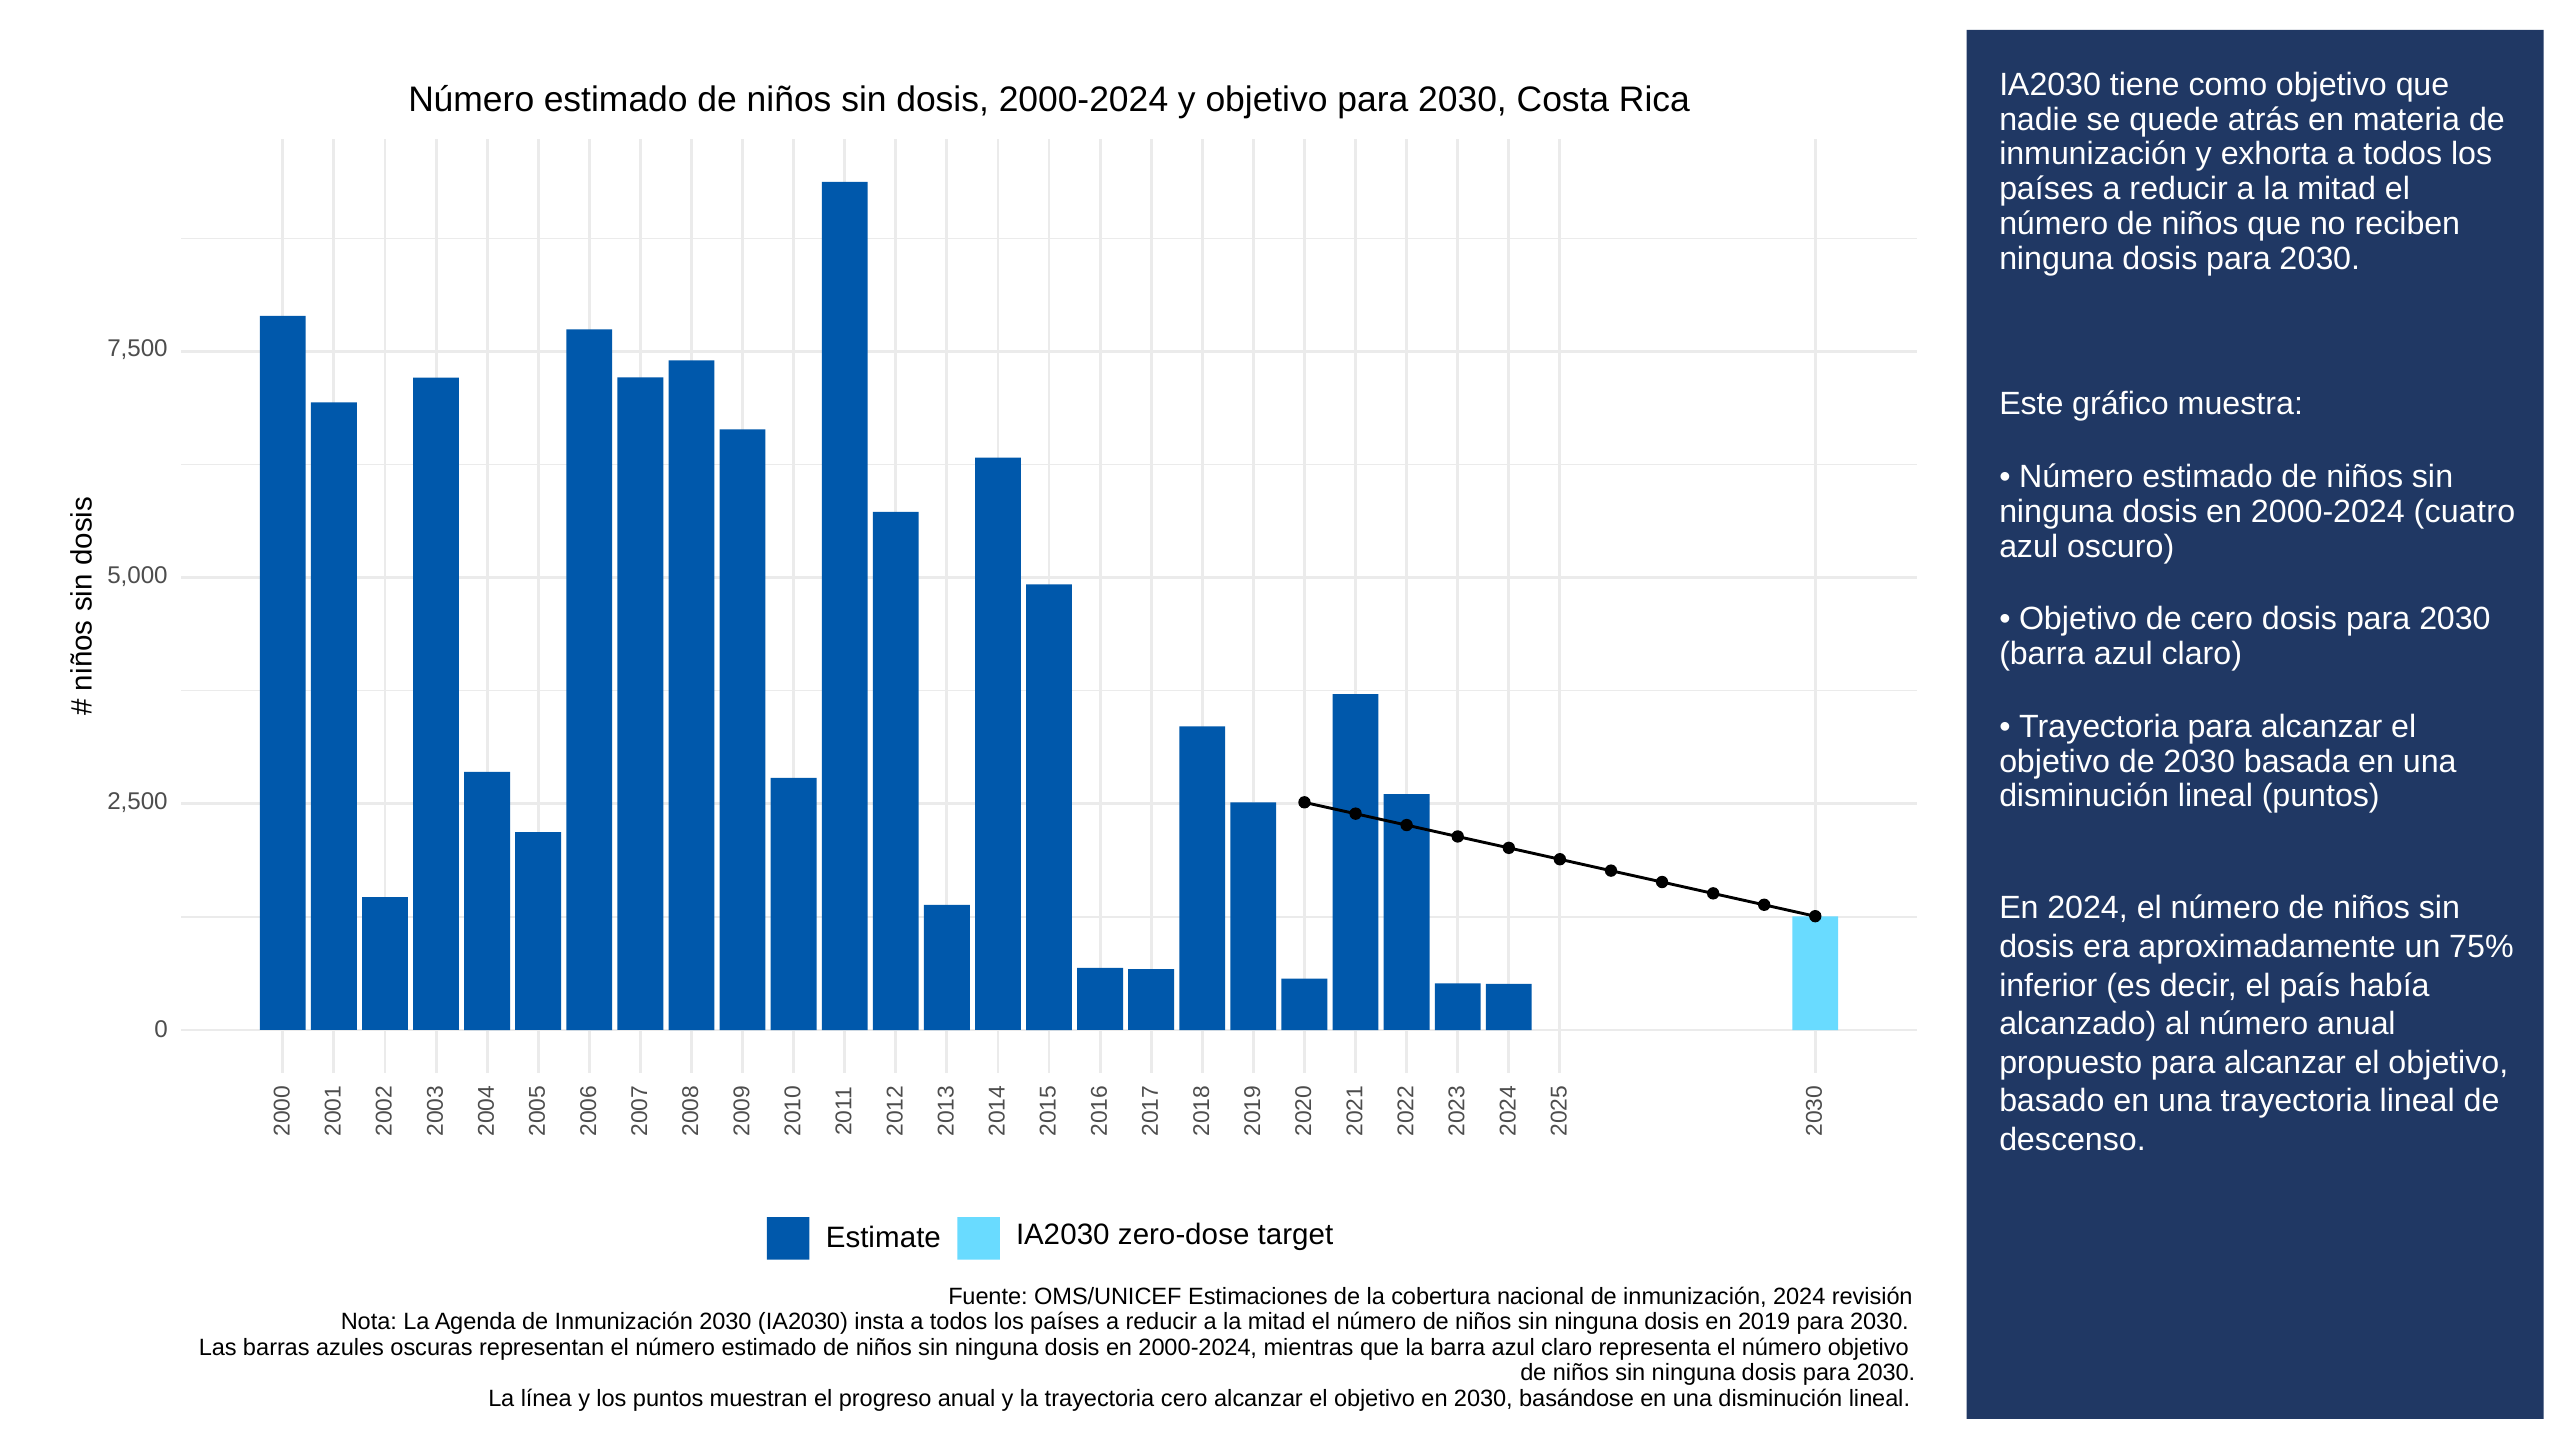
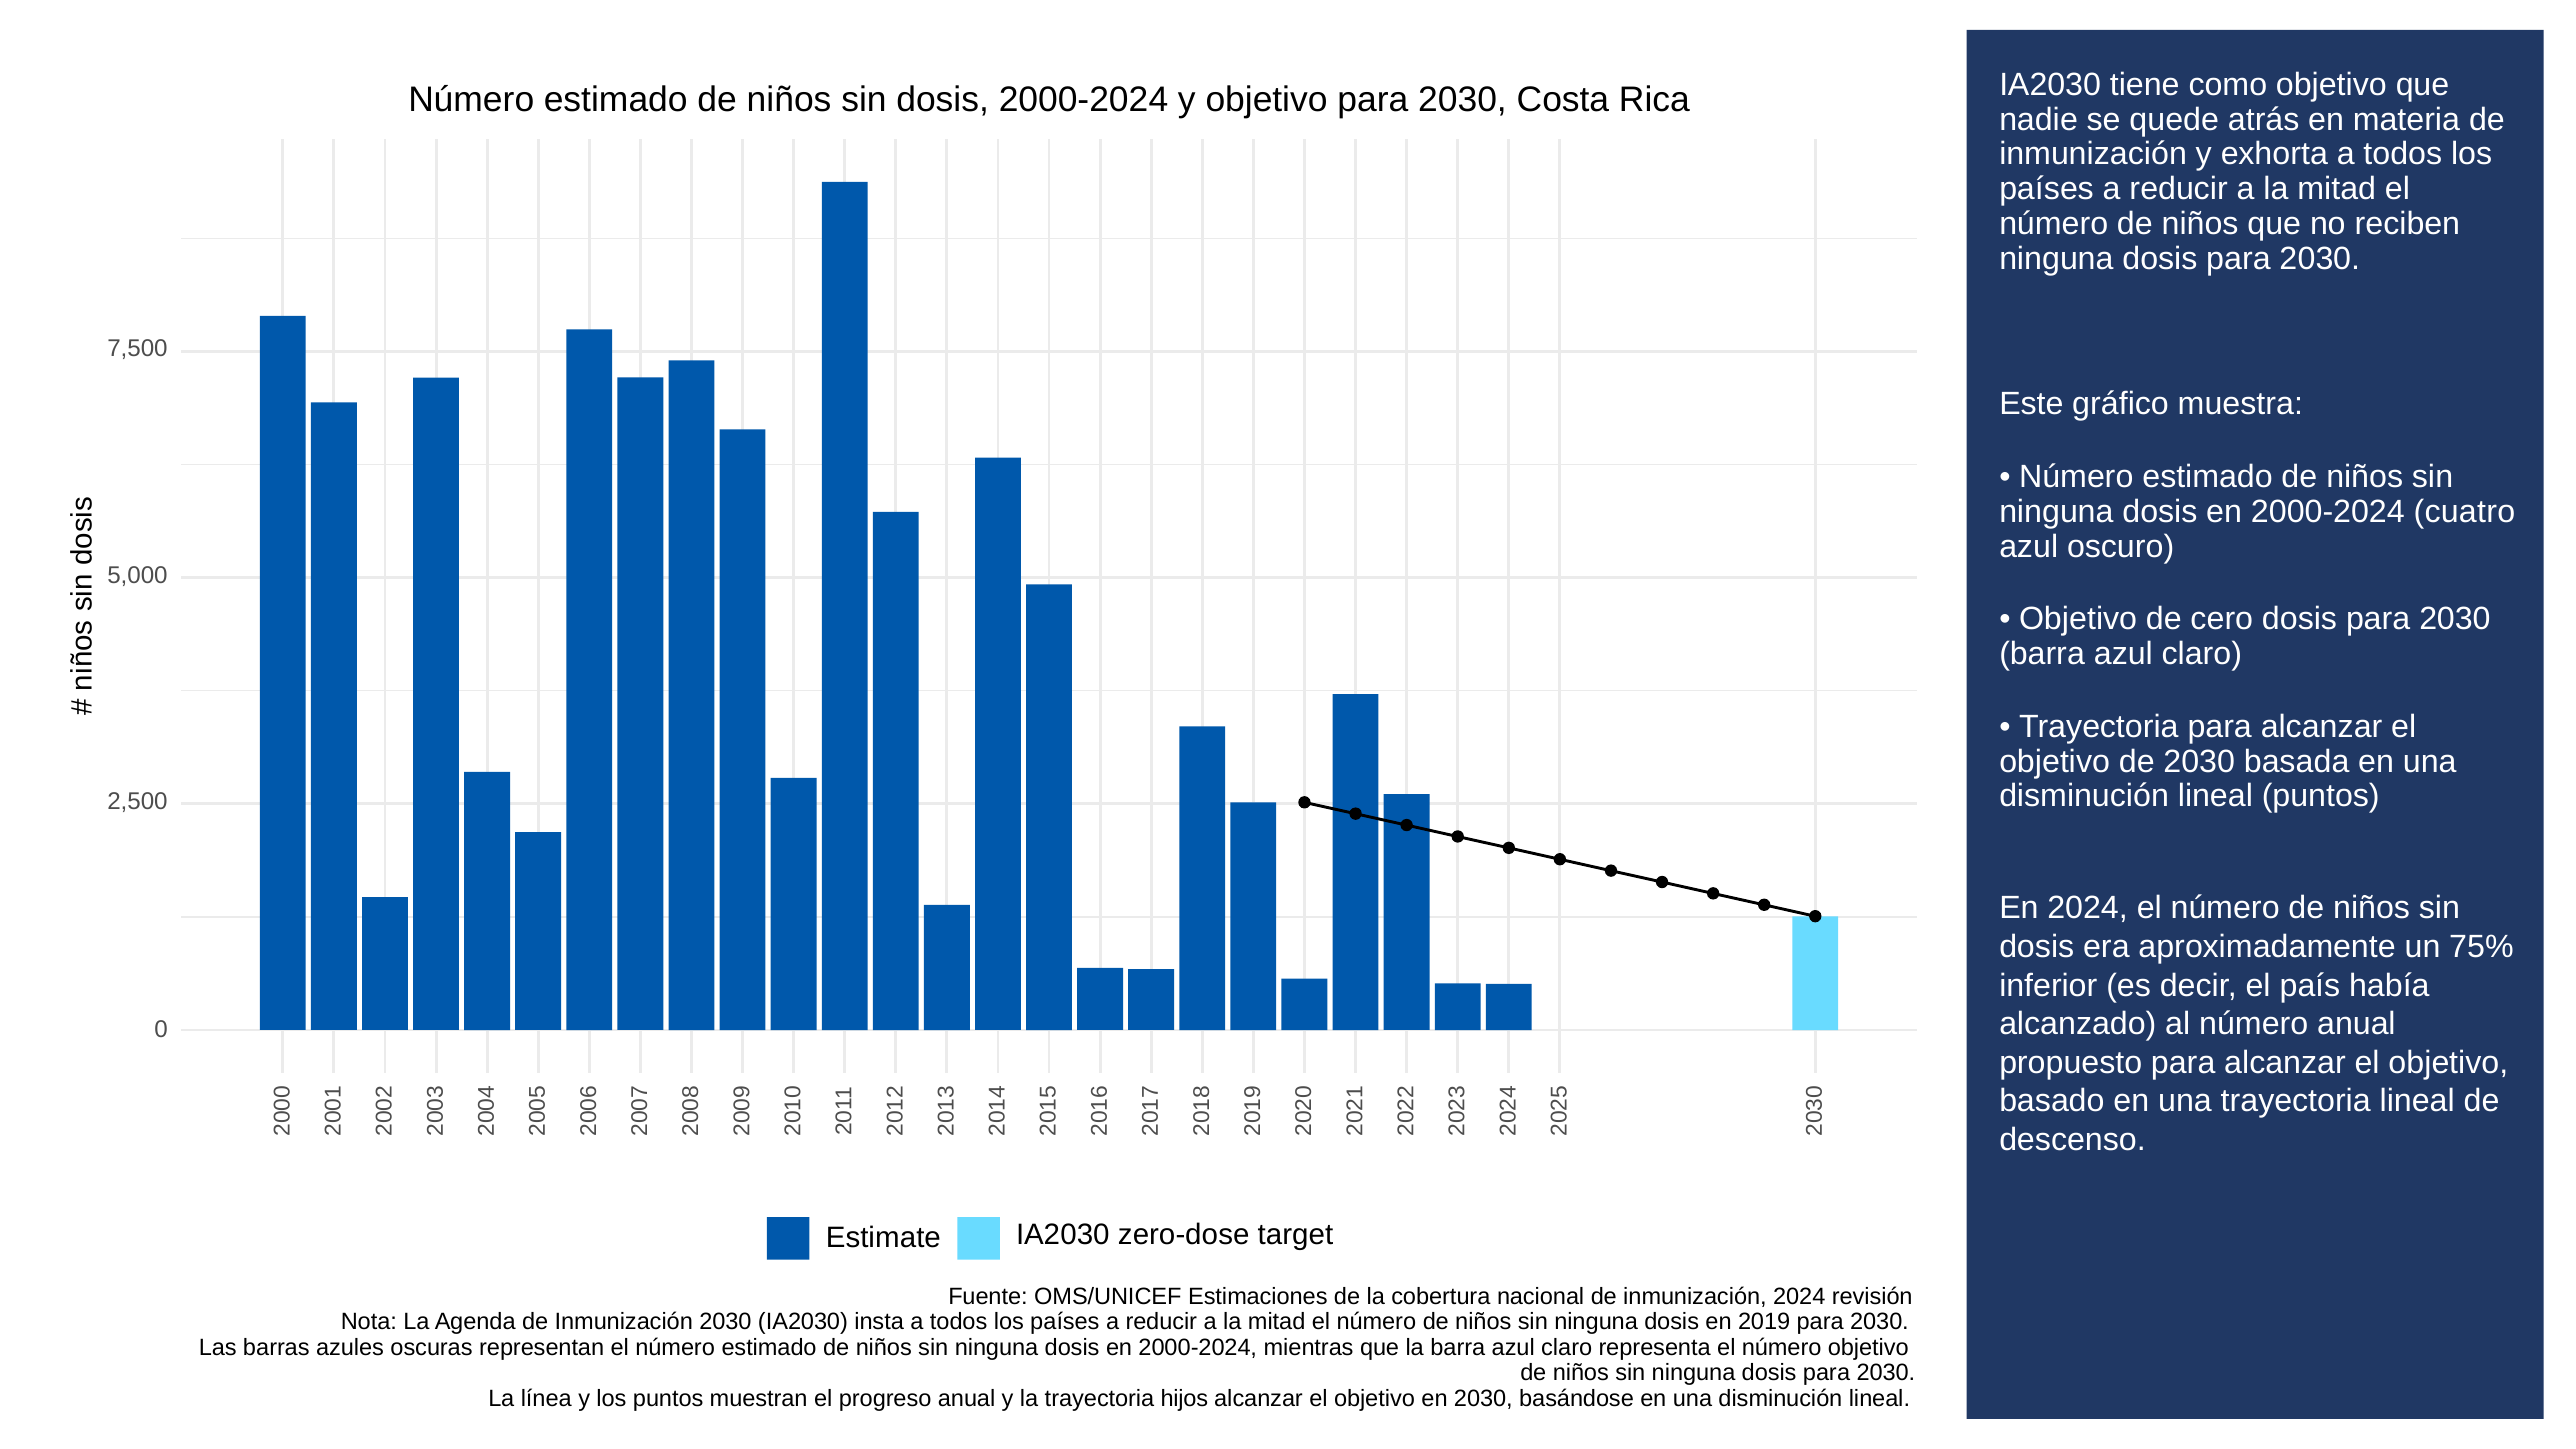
trayectoria cero: cero -> hijos
